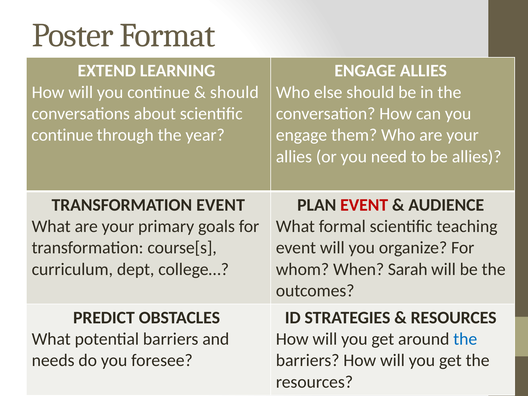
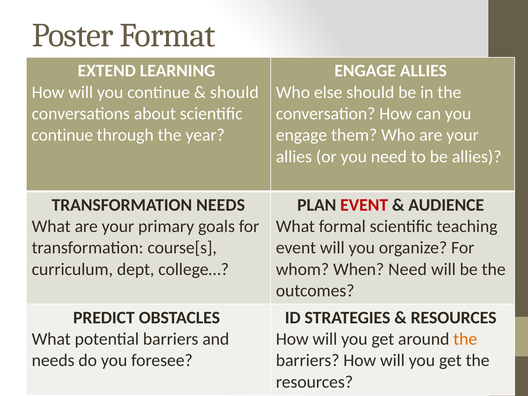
TRANSFORMATION EVENT: EVENT -> NEEDS
When Sarah: Sarah -> Need
the at (465, 339) colour: blue -> orange
